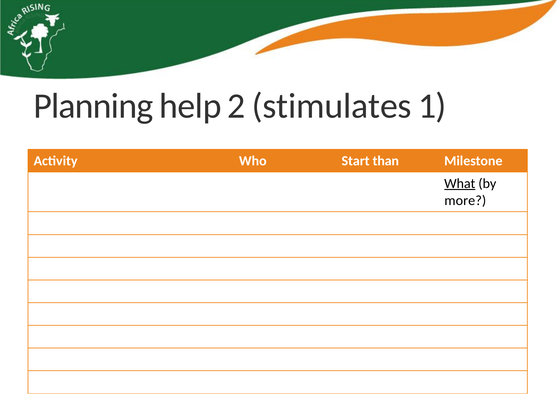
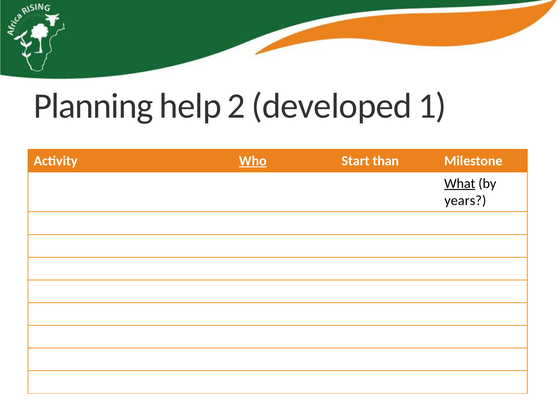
stimulates: stimulates -> developed
Who underline: none -> present
more: more -> years
